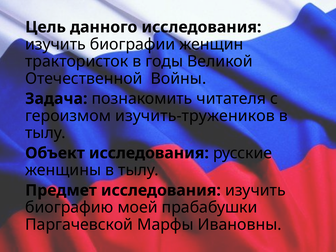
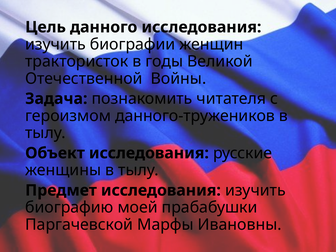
изучить-тружеников: изучить-тружеников -> данного-тружеников
